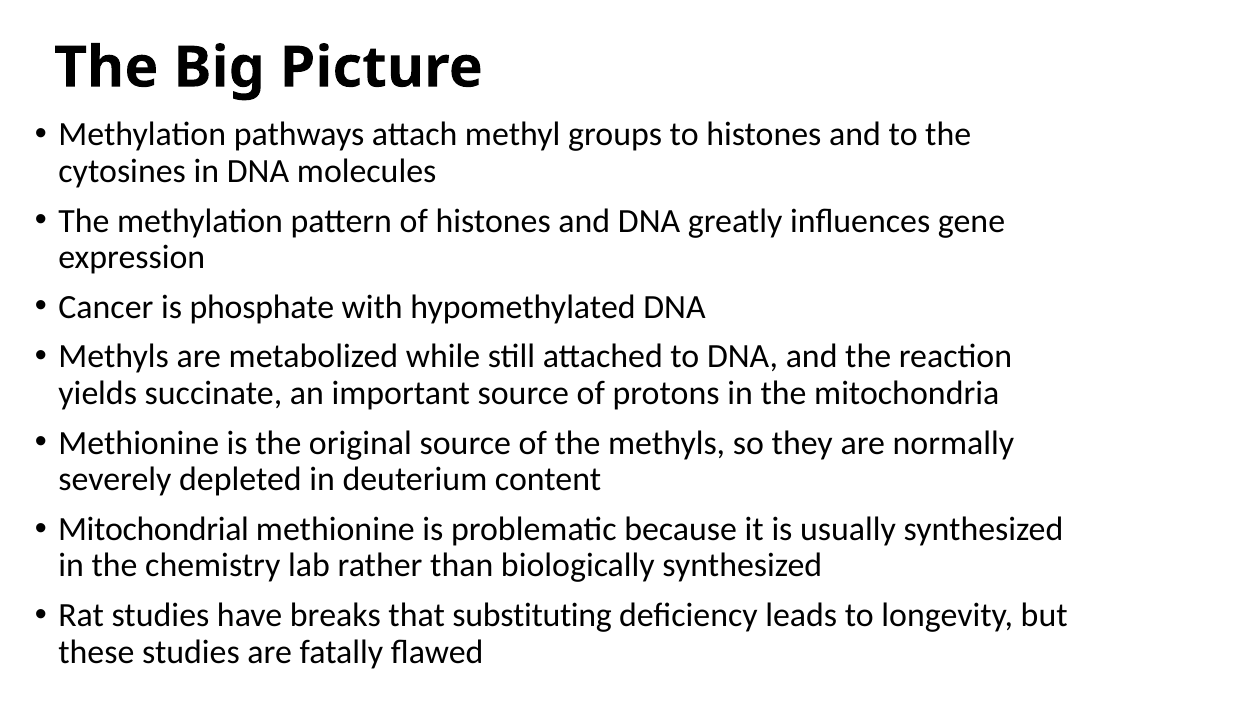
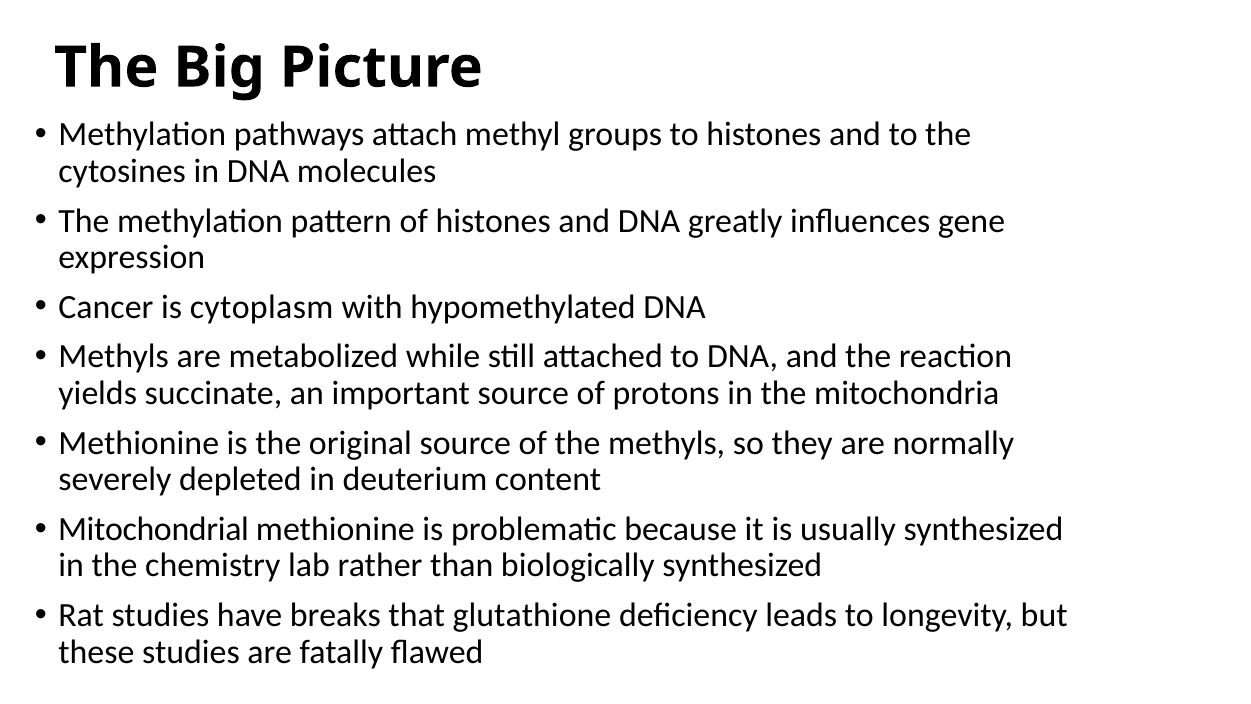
phosphate: phosphate -> cytoplasm
substituting: substituting -> glutathione
